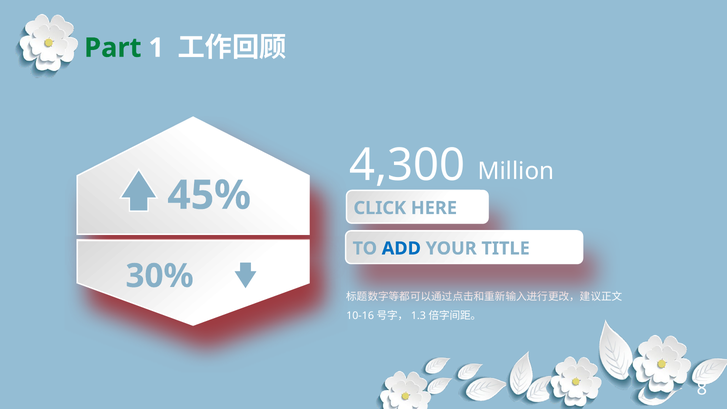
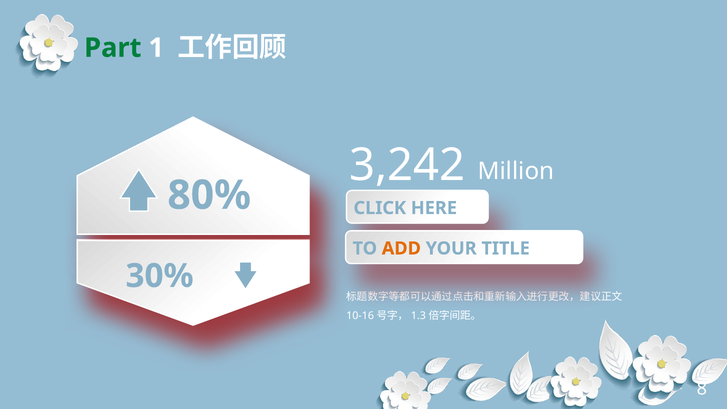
4,300: 4,300 -> 3,242
45%: 45% -> 80%
ADD colour: blue -> orange
